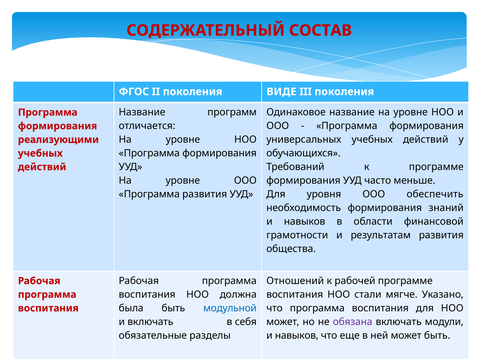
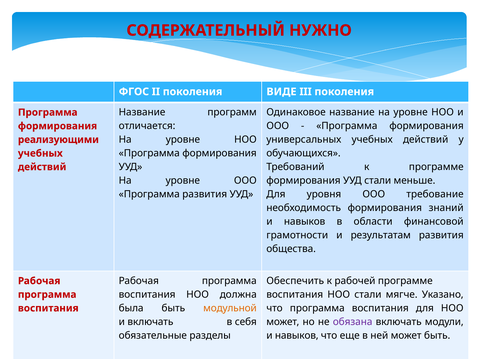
СОСТАВ: СОСТАВ -> НУЖНО
УУД часто: часто -> стали
обеспечить: обеспечить -> требование
Отношений: Отношений -> Обеспечить
модульной colour: blue -> orange
